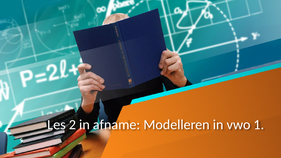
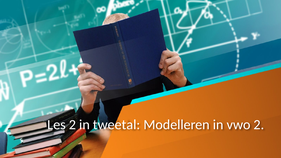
afname: afname -> tweetal
vwo 1: 1 -> 2
